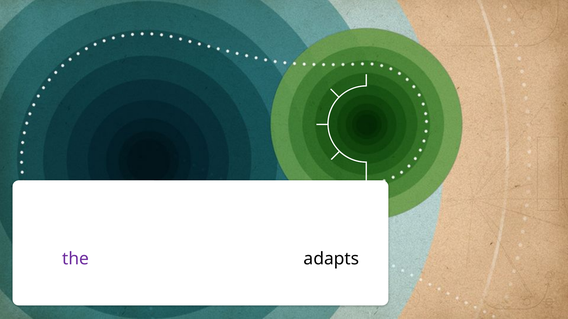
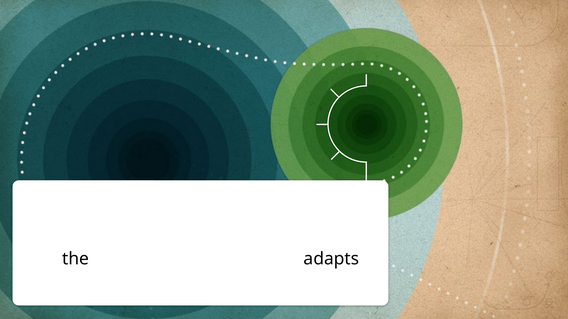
the colour: purple -> black
